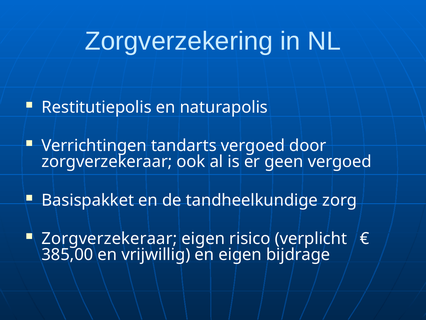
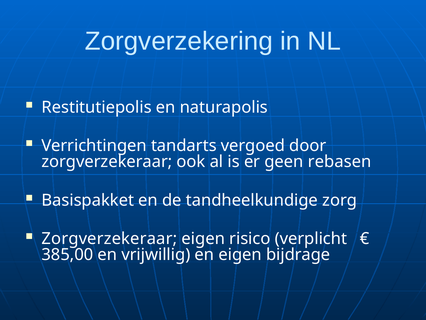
geen vergoed: vergoed -> rebasen
